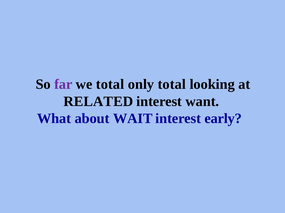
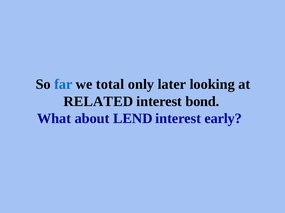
far colour: purple -> blue
only total: total -> later
want: want -> bond
WAIT: WAIT -> LEND
